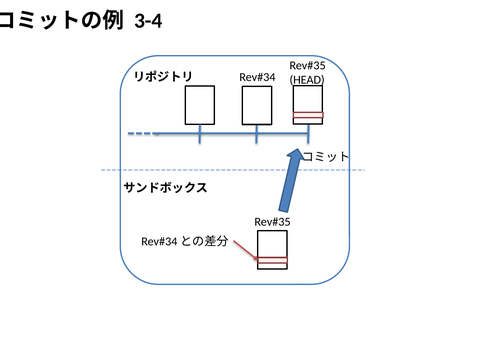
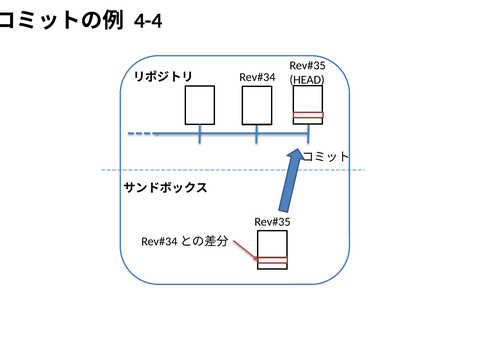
3-4: 3-4 -> 4-4
